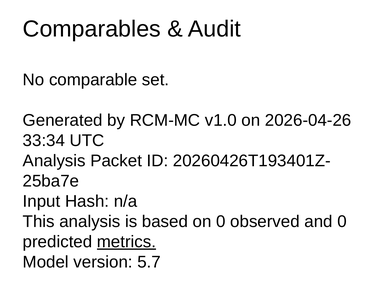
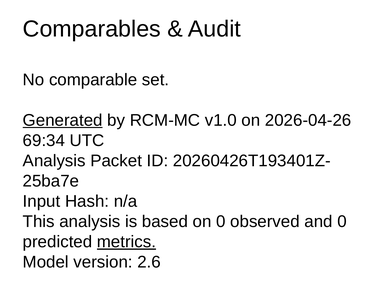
Generated underline: none -> present
33:34: 33:34 -> 69:34
5.7: 5.7 -> 2.6
